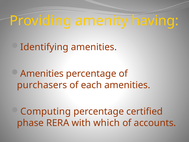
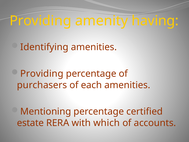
Amenities at (42, 74): Amenities -> Providing
Computing: Computing -> Mentioning
phase: phase -> estate
